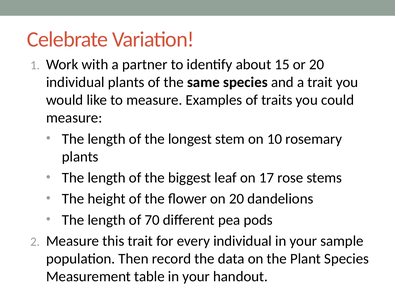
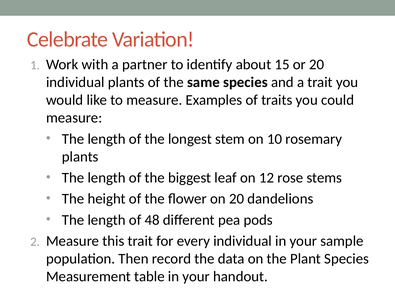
17: 17 -> 12
70: 70 -> 48
